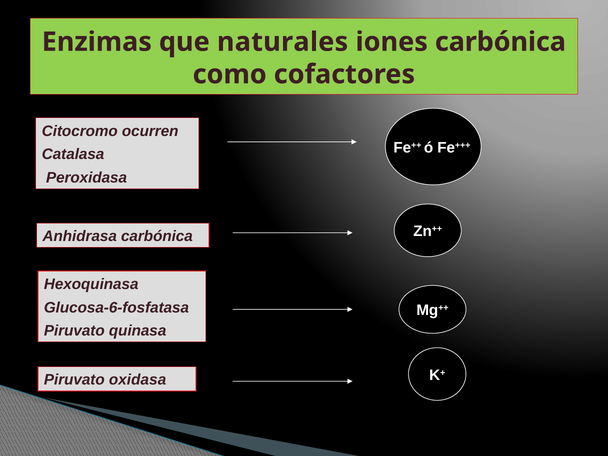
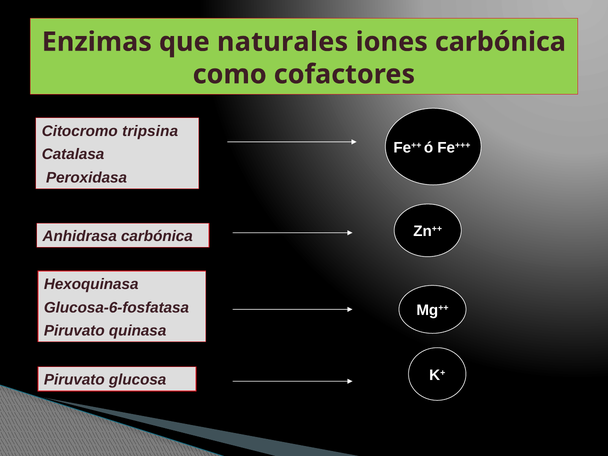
ocurren: ocurren -> tripsina
oxidasa: oxidasa -> glucosa
